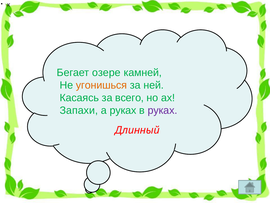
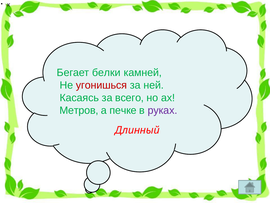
озере: озере -> белки
угонишься colour: orange -> red
Запахи: Запахи -> Метров
а руках: руках -> печке
